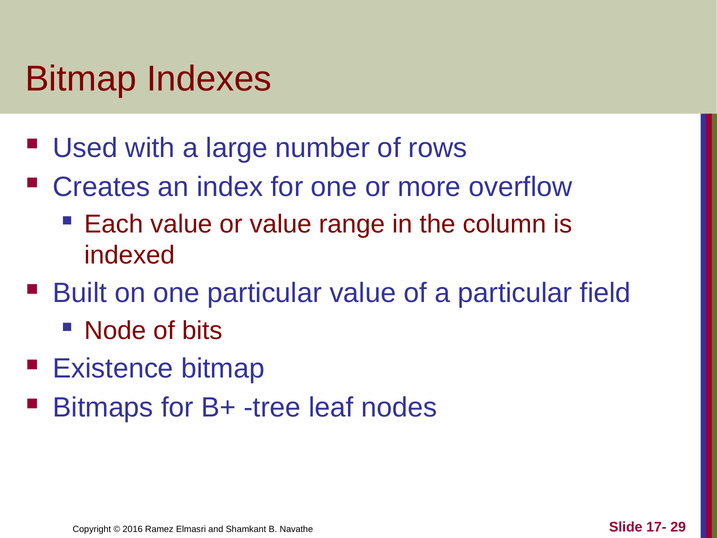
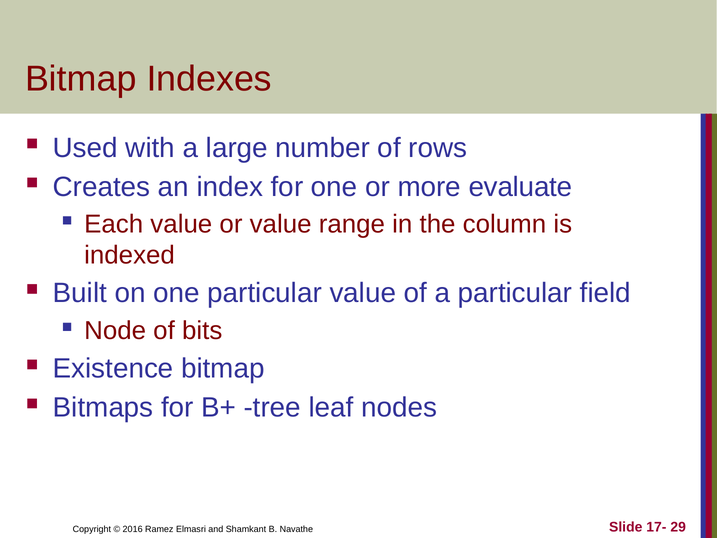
overflow: overflow -> evaluate
